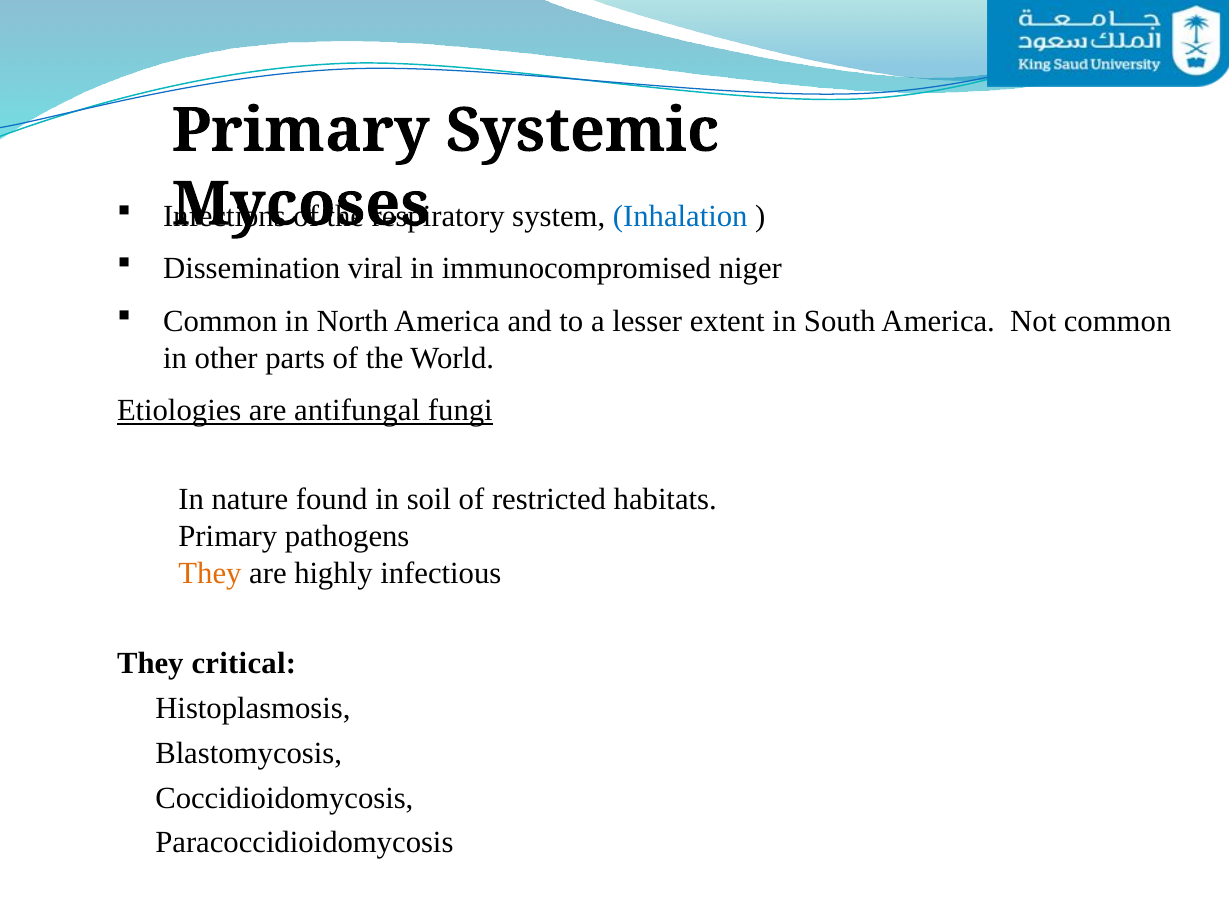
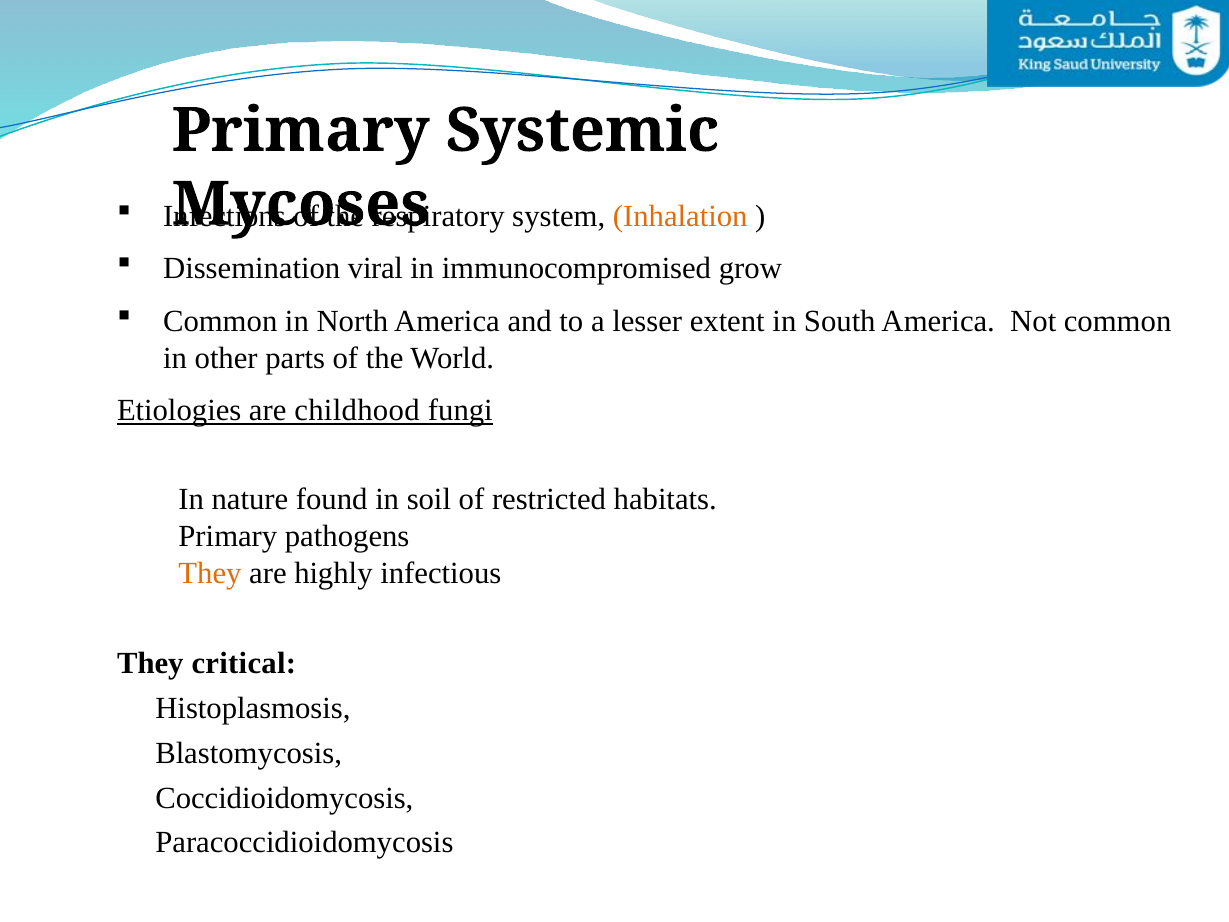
Inhalation colour: blue -> orange
niger: niger -> grow
antifungal: antifungal -> childhood
